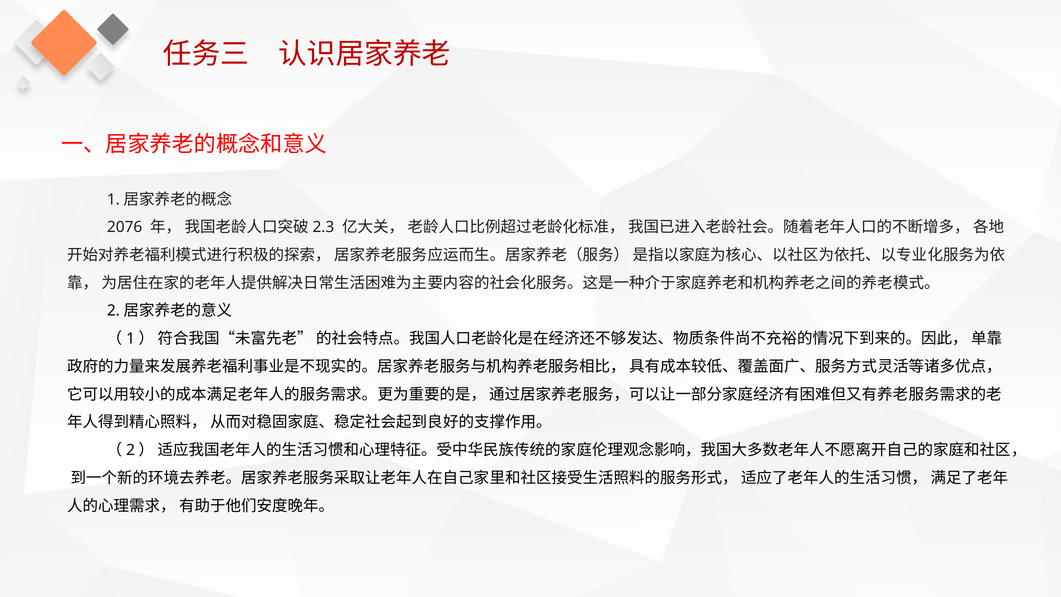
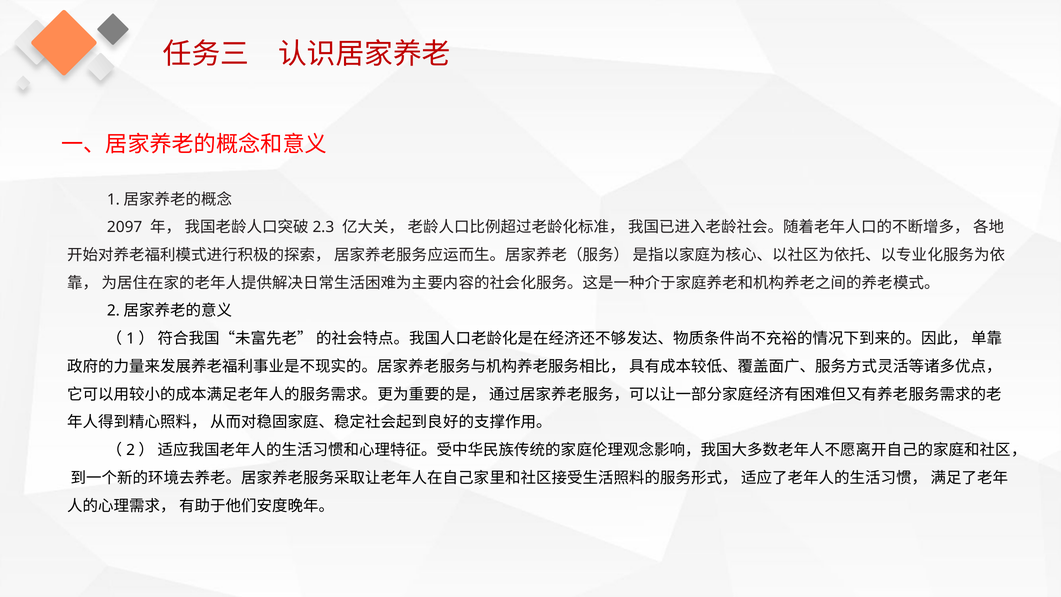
2076: 2076 -> 2097
